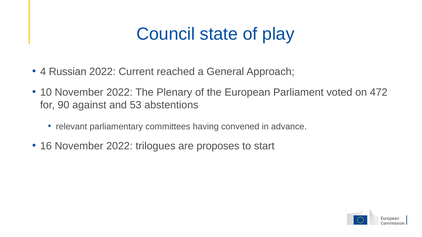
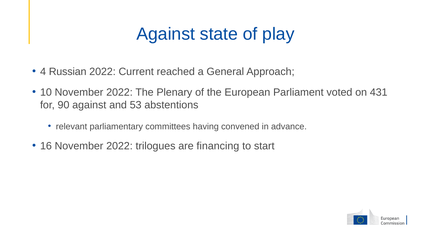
Council at (166, 34): Council -> Against
472: 472 -> 431
proposes: proposes -> financing
